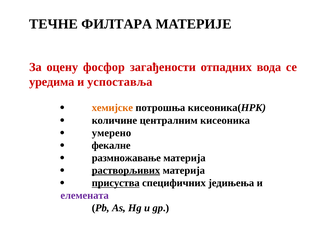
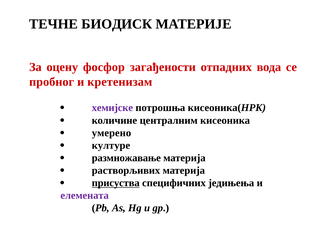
ФИЛТАРА: ФИЛТАРА -> БИОДИСК
уредима: уредима -> пробног
успоставља: успоставља -> кретенизам
хемијске colour: orange -> purple
фекалне: фекалне -> културе
растворљивих underline: present -> none
